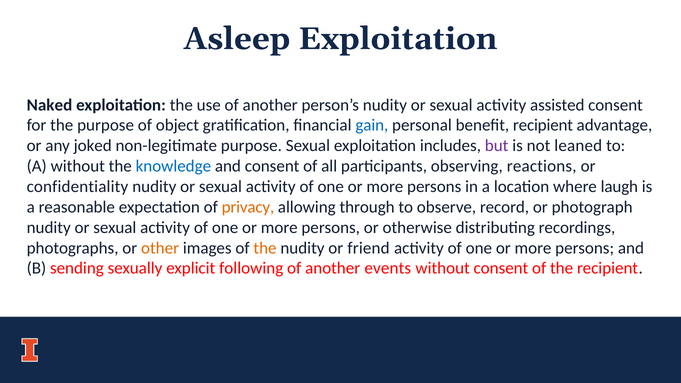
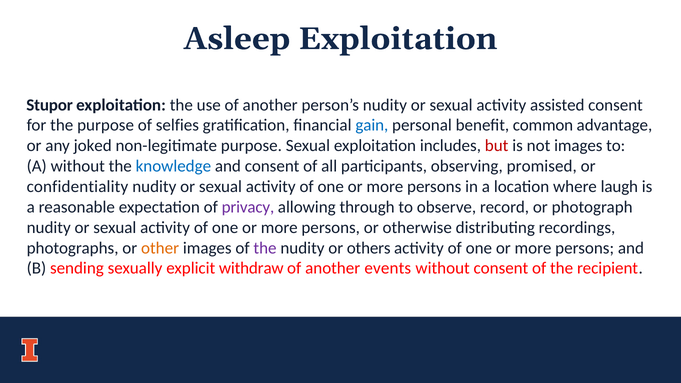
Naked: Naked -> Stupor
object: object -> selfies
benefit recipient: recipient -> common
but colour: purple -> red
not leaned: leaned -> images
reactions: reactions -> promised
privacy colour: orange -> purple
the at (265, 248) colour: orange -> purple
friend: friend -> others
following: following -> withdraw
